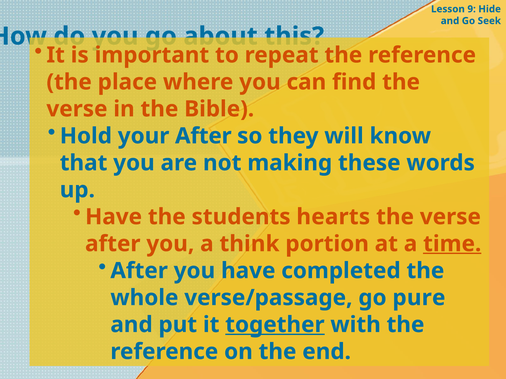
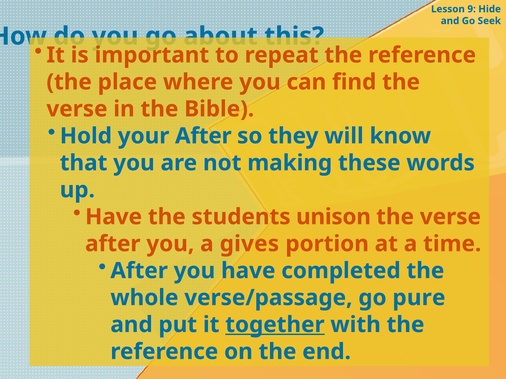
hearts: hearts -> unison
think: think -> gives
time underline: present -> none
